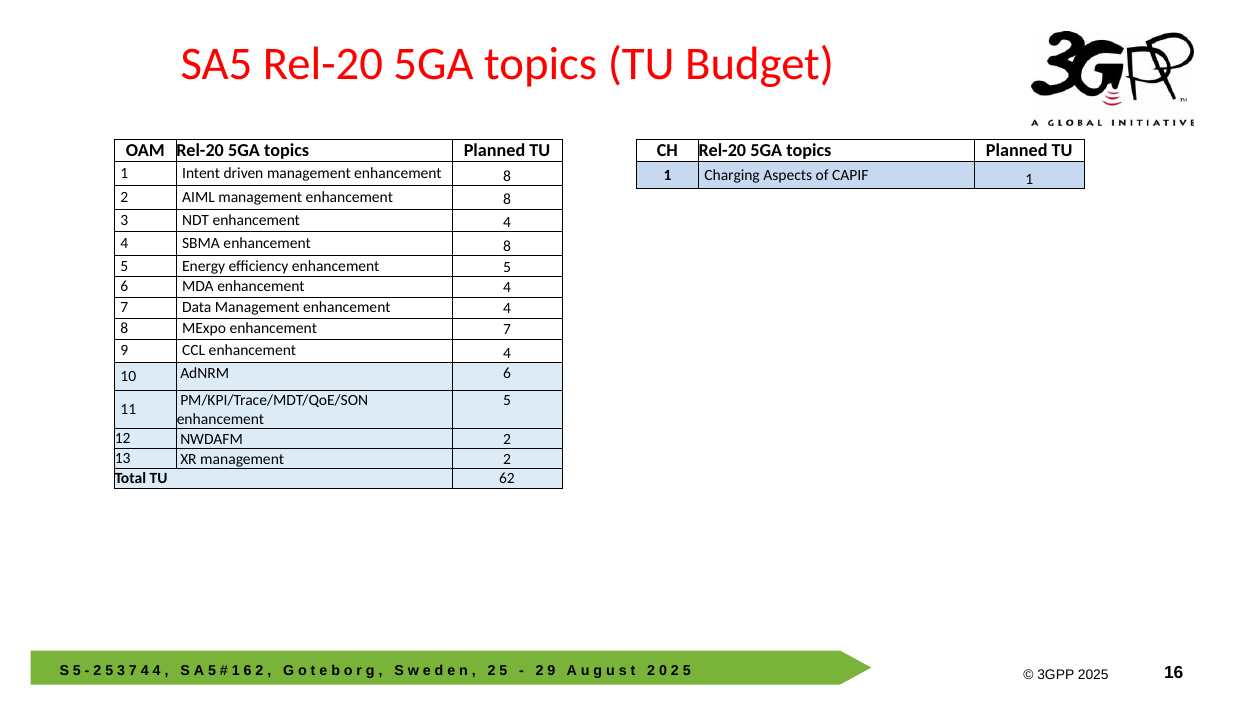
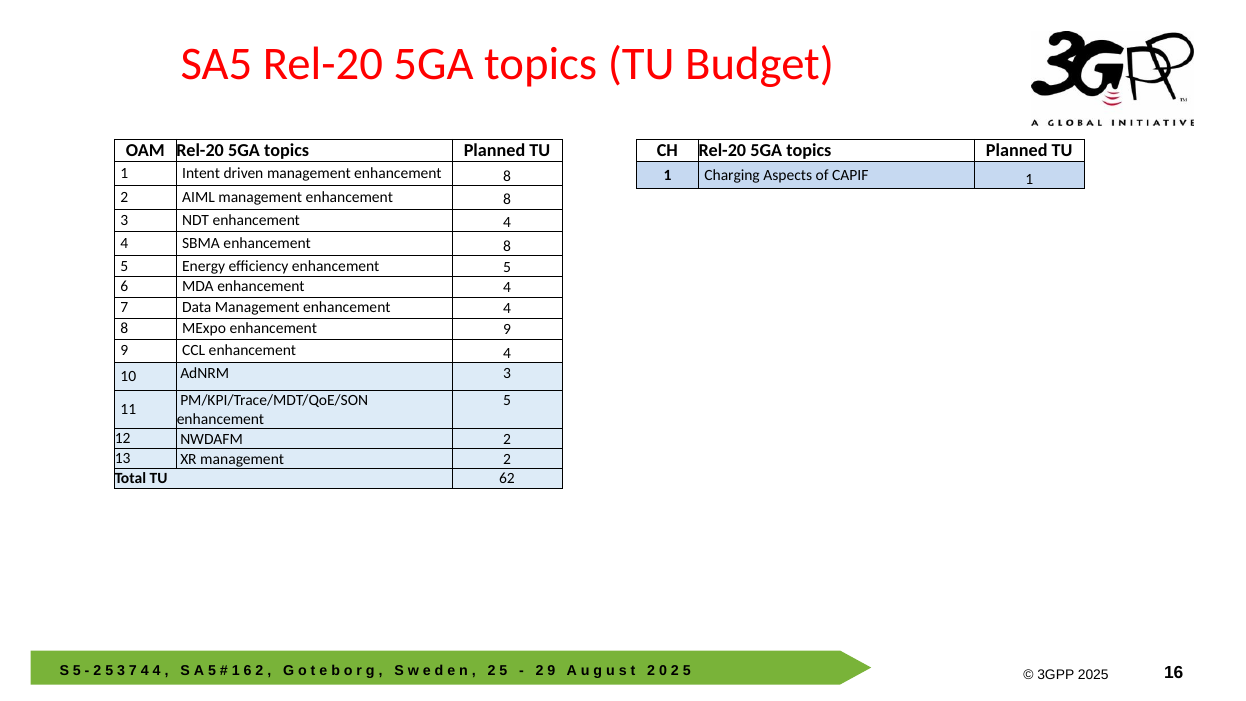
enhancement 7: 7 -> 9
AdNRM 6: 6 -> 3
